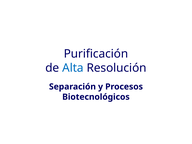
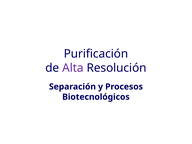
Alta colour: blue -> purple
